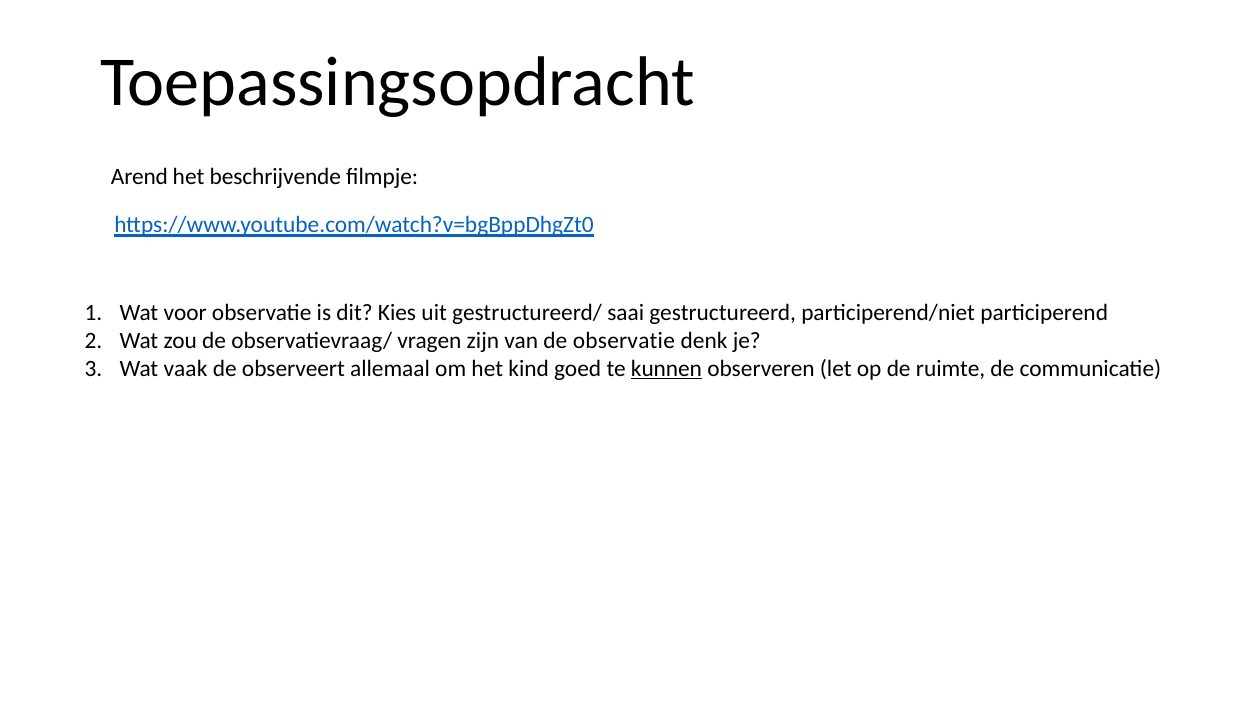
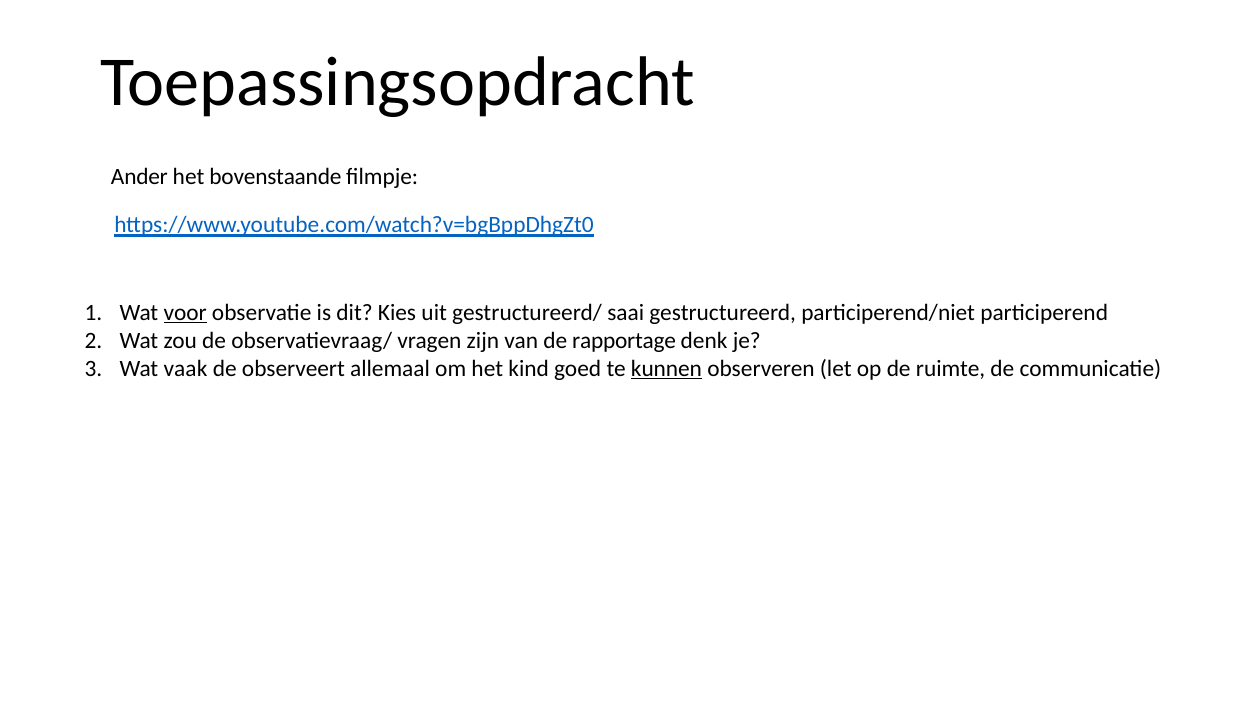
Arend: Arend -> Ander
beschrijvende: beschrijvende -> bovenstaande
voor underline: none -> present
de observatie: observatie -> rapportage
